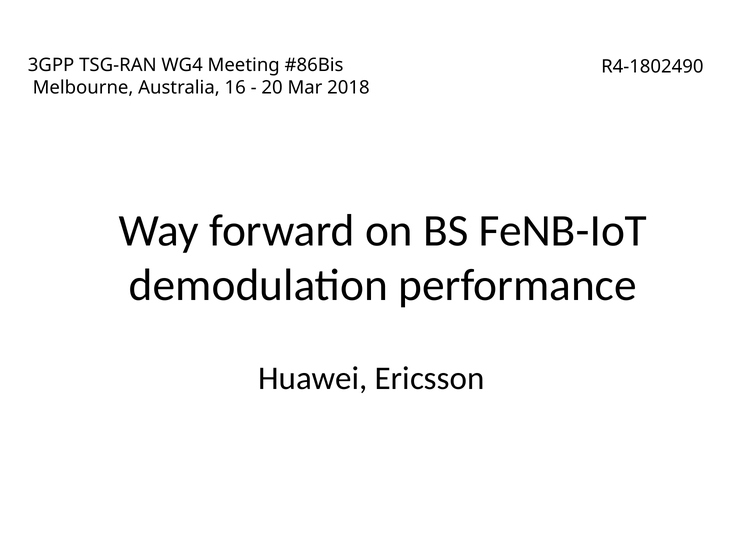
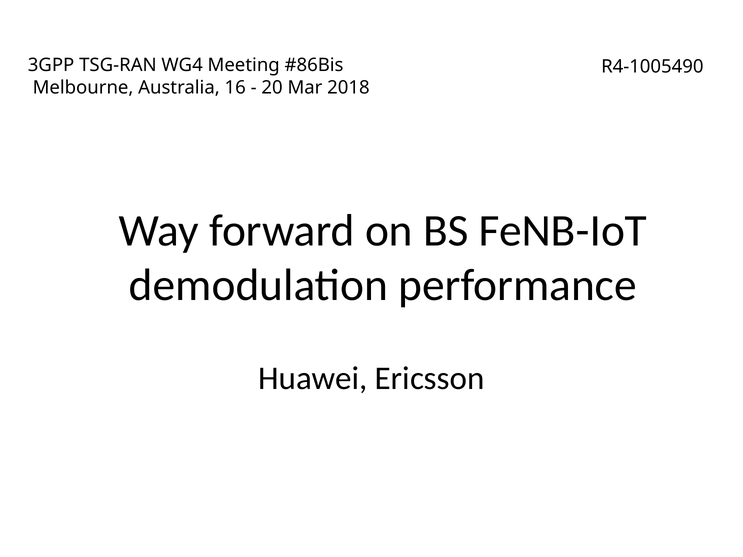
R4-1802490: R4-1802490 -> R4-1005490
